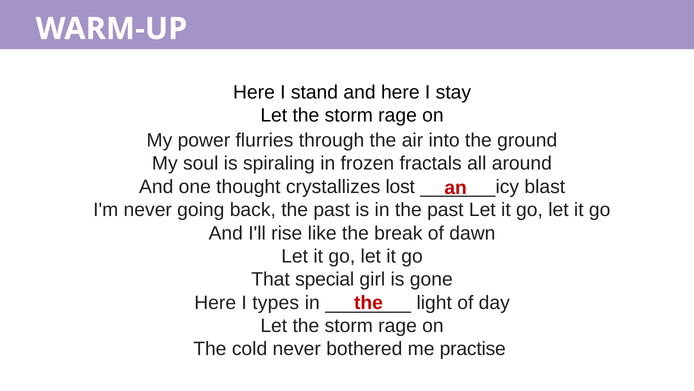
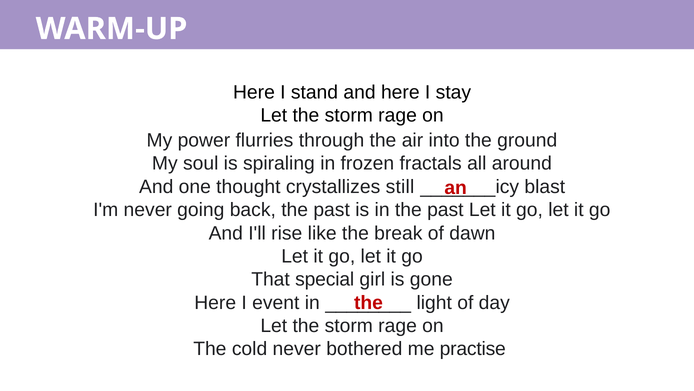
lost: lost -> still
types: types -> event
